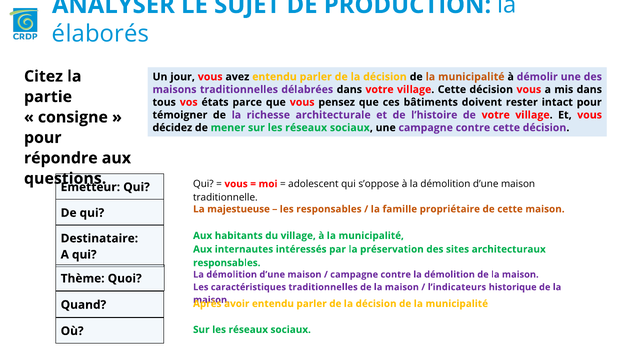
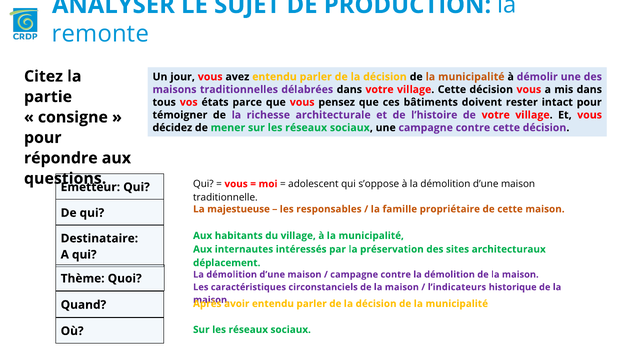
élaborés: élaborés -> remonte
responsables at (227, 263): responsables -> déplacement
caractéristiques traditionnelles: traditionnelles -> circonstanciels
